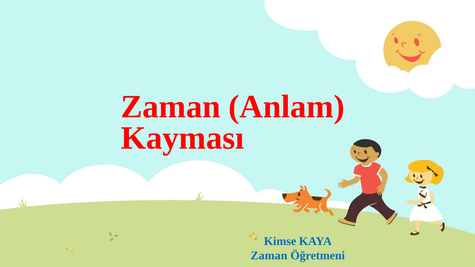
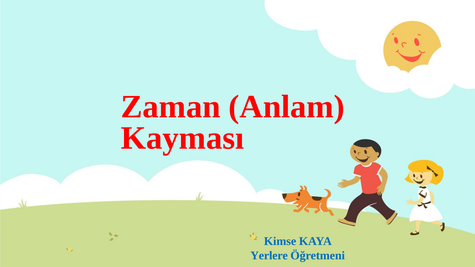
Zaman at (269, 256): Zaman -> Yerlere
